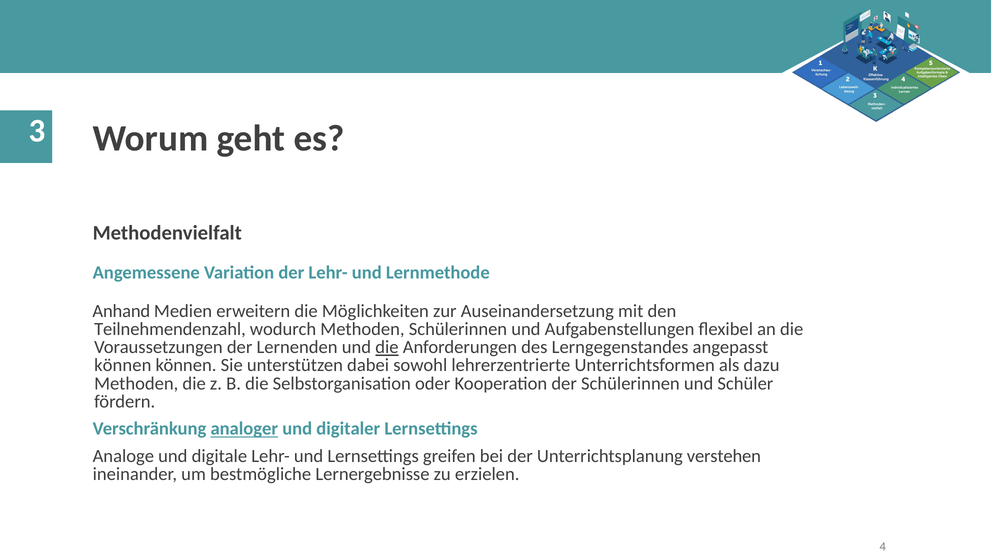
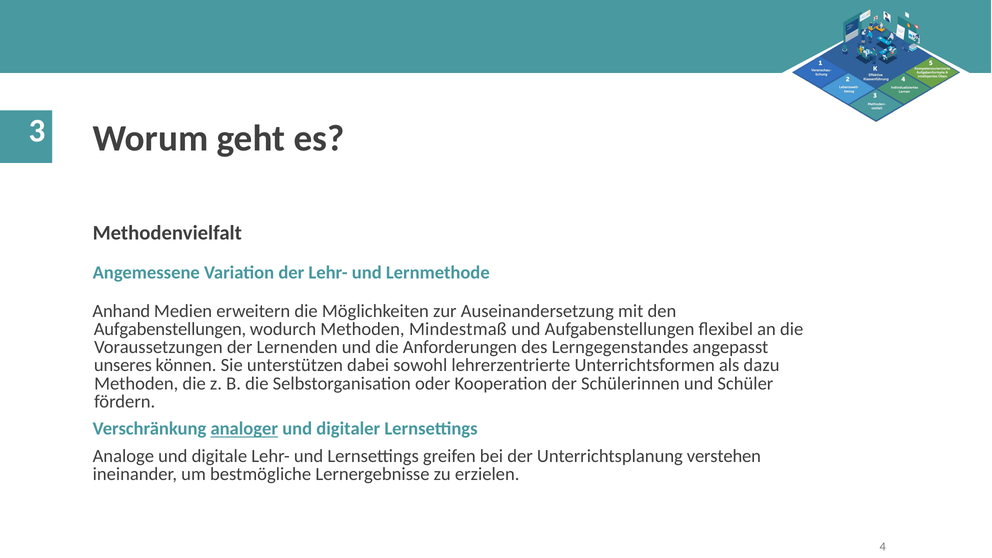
Teilnehmendenzahl at (170, 329): Teilnehmendenzahl -> Aufgabenstellungen
Methoden Schülerinnen: Schülerinnen -> Mindestmaß
die at (387, 347) underline: present -> none
können at (123, 365): können -> unseres
